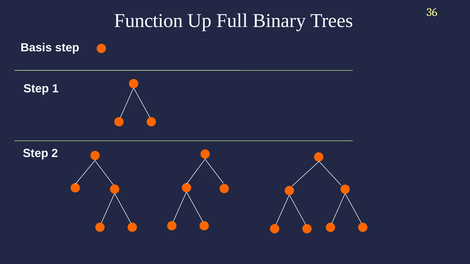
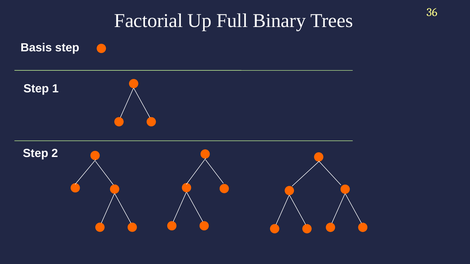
Function: Function -> Factorial
